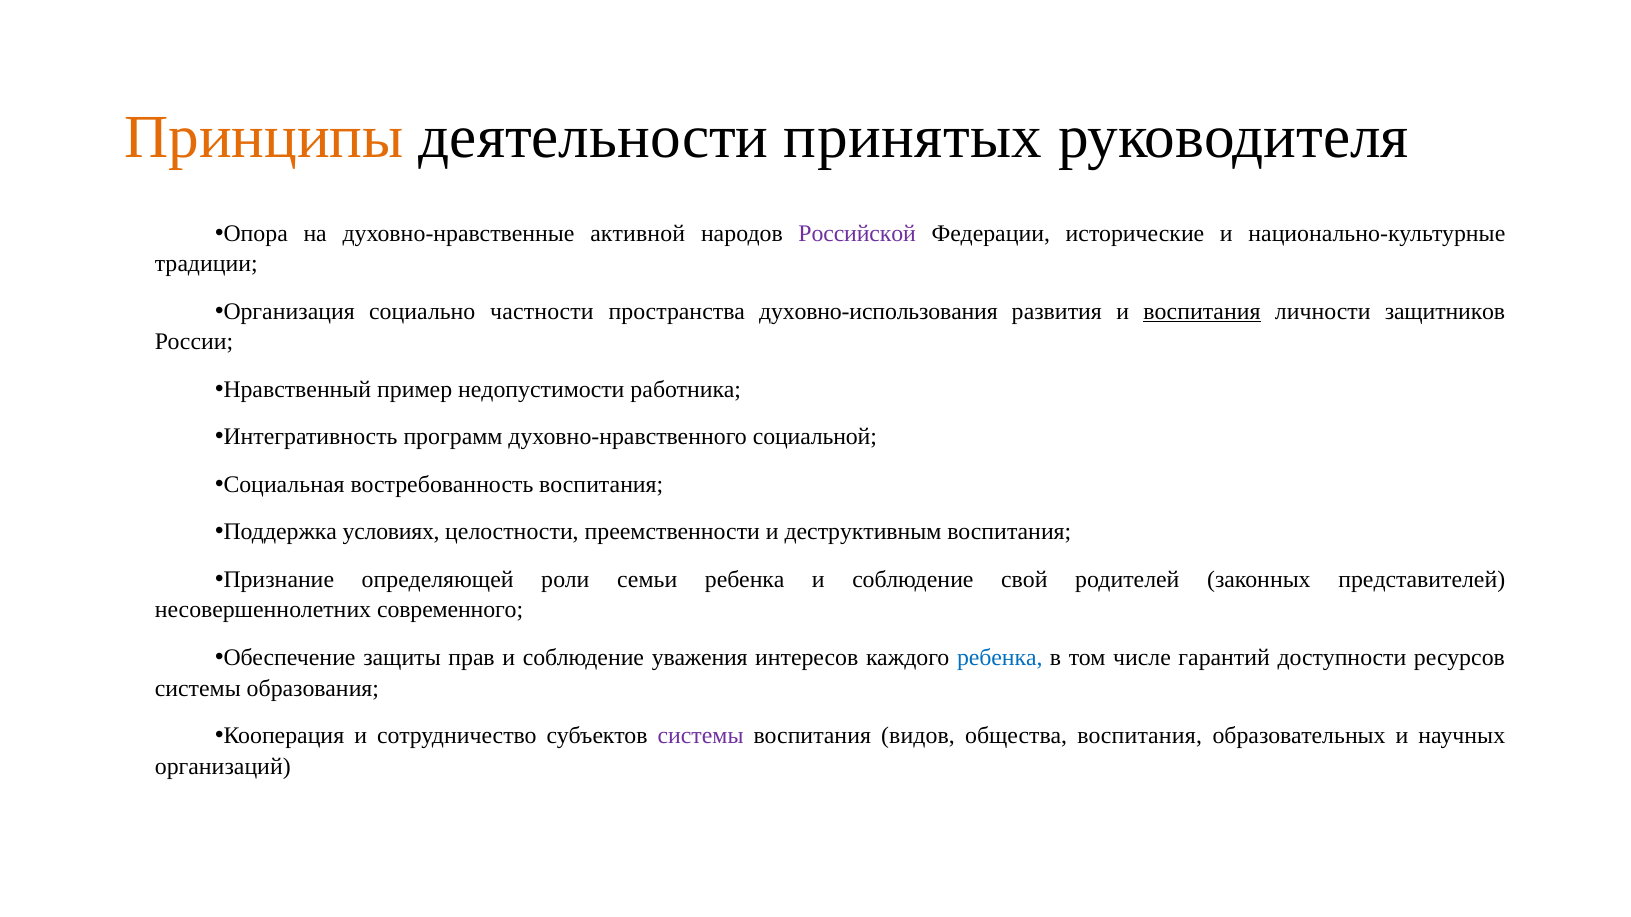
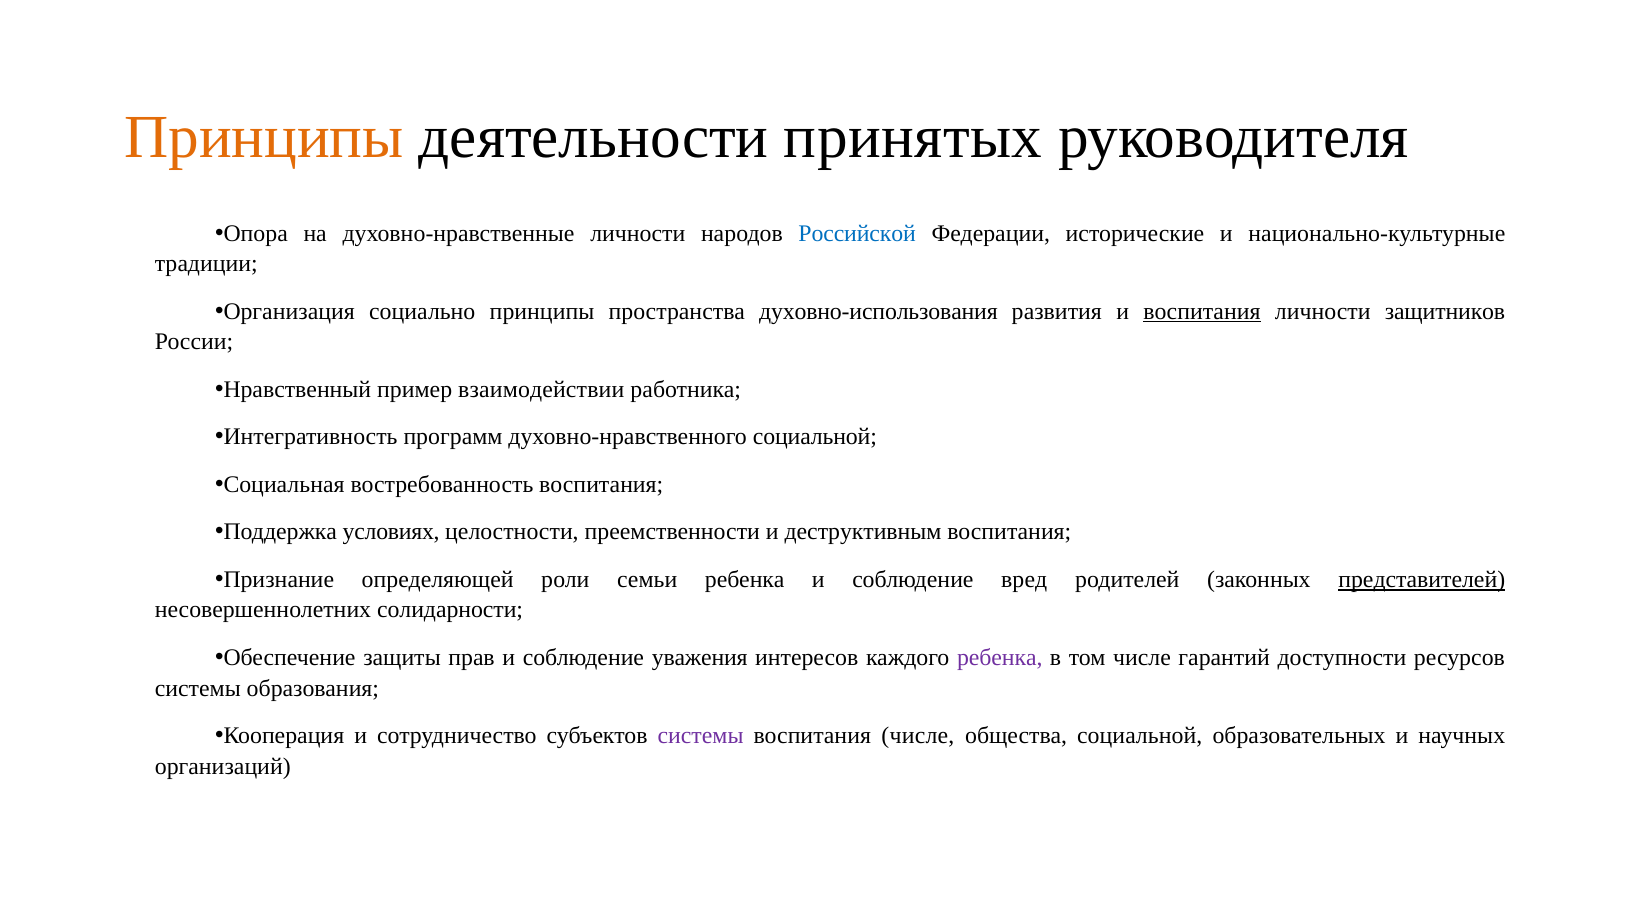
духовно-нравственные активной: активной -> личности
Российской colour: purple -> blue
социально частности: частности -> принципы
недопустимости: недопустимости -> взаимодействии
свой: свой -> вред
представителей underline: none -> present
современного: современного -> солидарности
ребенка at (1000, 658) colour: blue -> purple
воспитания видов: видов -> числе
общества воспитания: воспитания -> социальной
